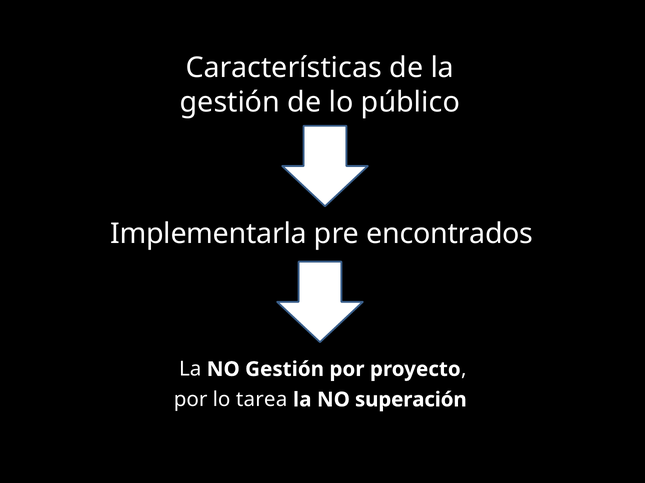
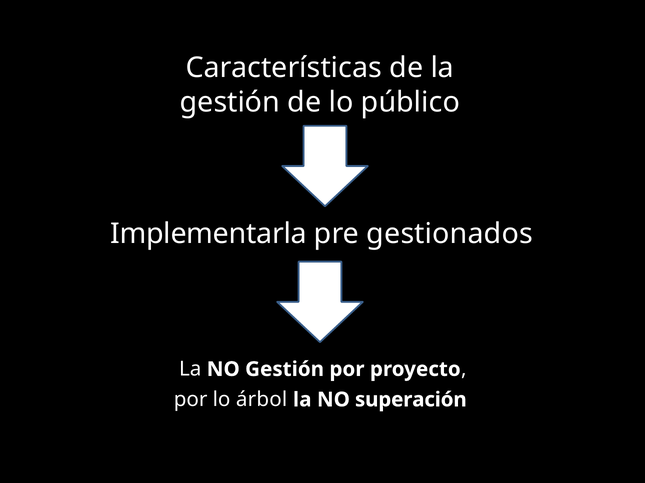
encontrados: encontrados -> gestionados
tarea: tarea -> árbol
